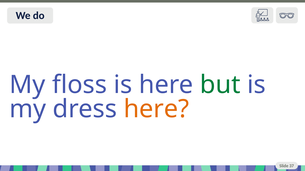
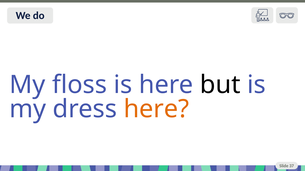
but colour: green -> black
